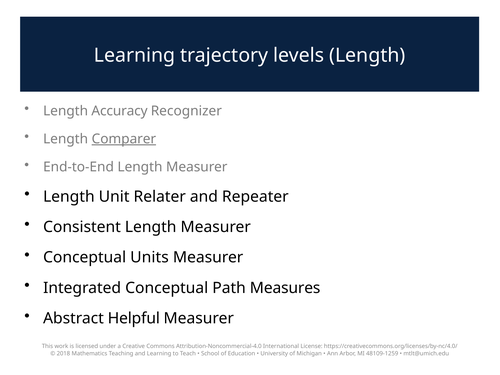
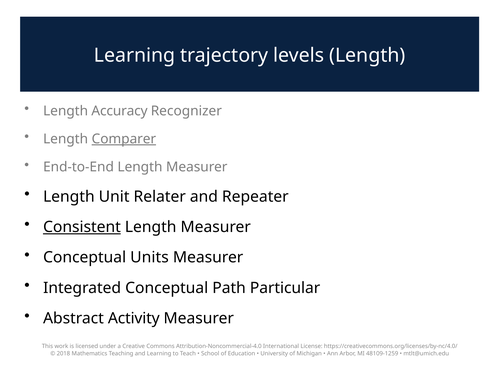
Consistent underline: none -> present
Measures: Measures -> Particular
Helpful: Helpful -> Activity
